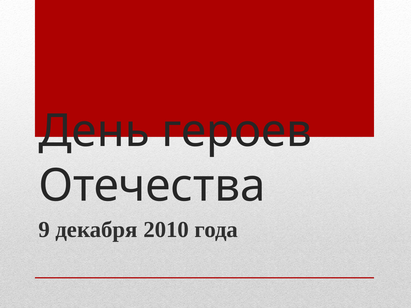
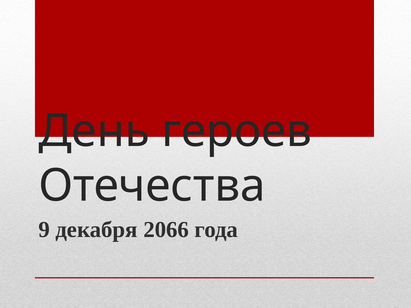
2010: 2010 -> 2066
